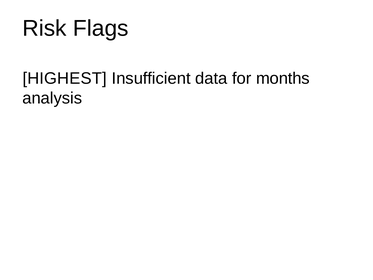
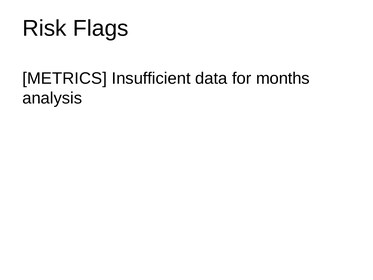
HIGHEST: HIGHEST -> METRICS
